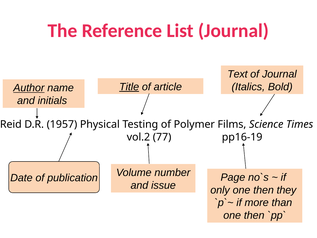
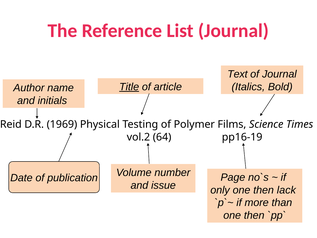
Author underline: present -> none
1957: 1957 -> 1969
77: 77 -> 64
they: they -> lack
